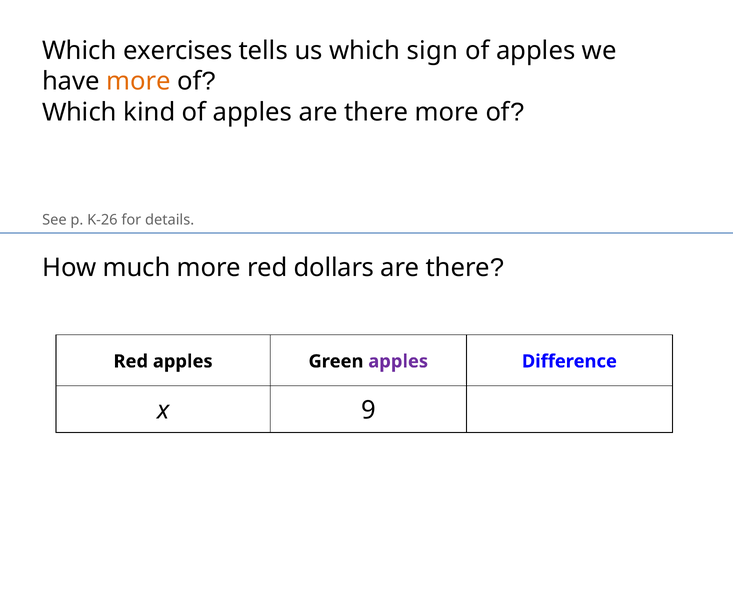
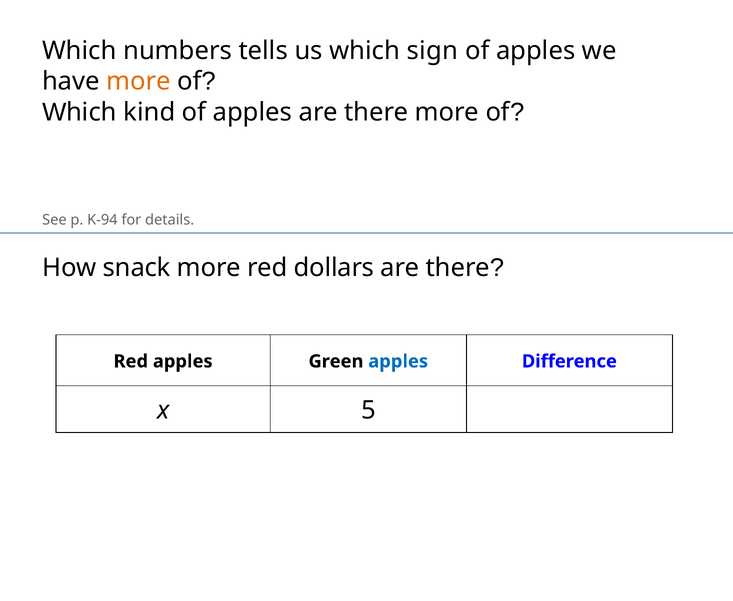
exercises: exercises -> numbers
K-26: K-26 -> K-94
much: much -> snack
apples at (398, 361) colour: purple -> blue
9: 9 -> 5
